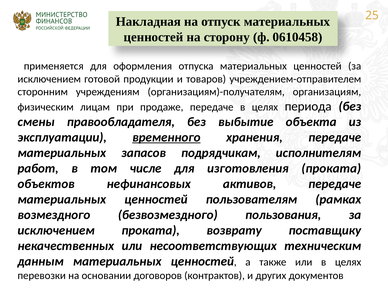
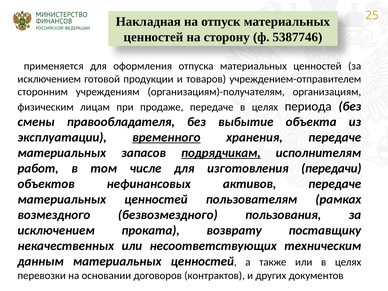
0610458: 0610458 -> 5387746
подрядчикам underline: none -> present
изготовления проката: проката -> передачи
